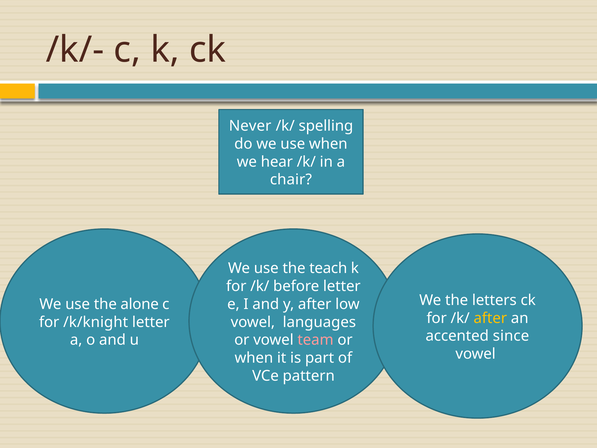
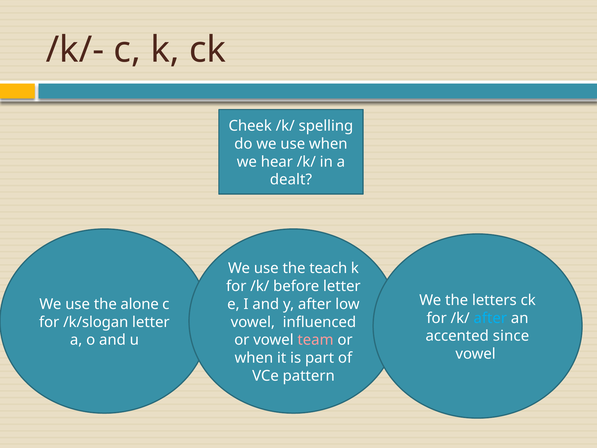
Never: Never -> Cheek
chair: chair -> dealt
after at (490, 318) colour: yellow -> light blue
/k/knight: /k/knight -> /k/slogan
languages: languages -> influenced
